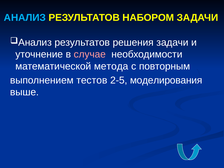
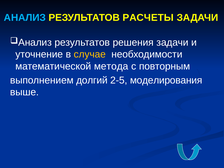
НАБОРОМ: НАБОРОМ -> РАСЧЕТЫ
случае colour: pink -> yellow
тестов: тестов -> долгий
